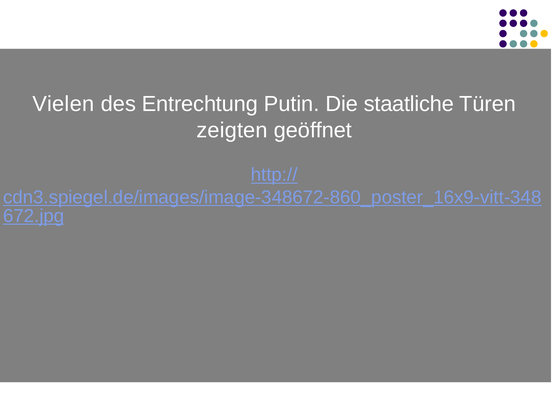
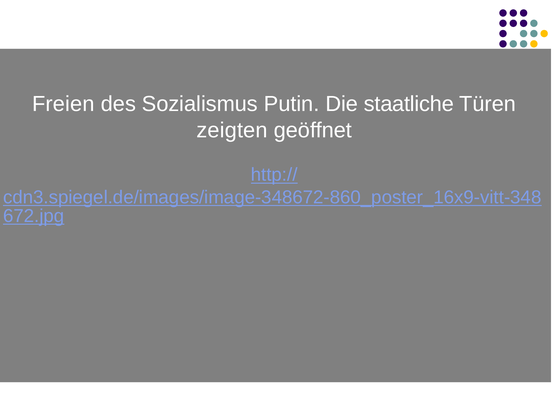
Vielen: Vielen -> Freien
Entrechtung: Entrechtung -> Sozialismus
